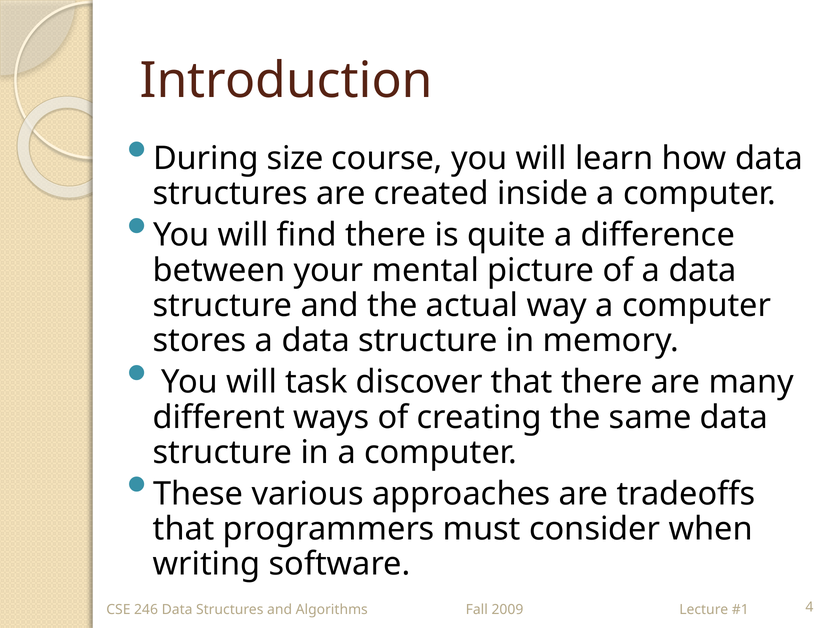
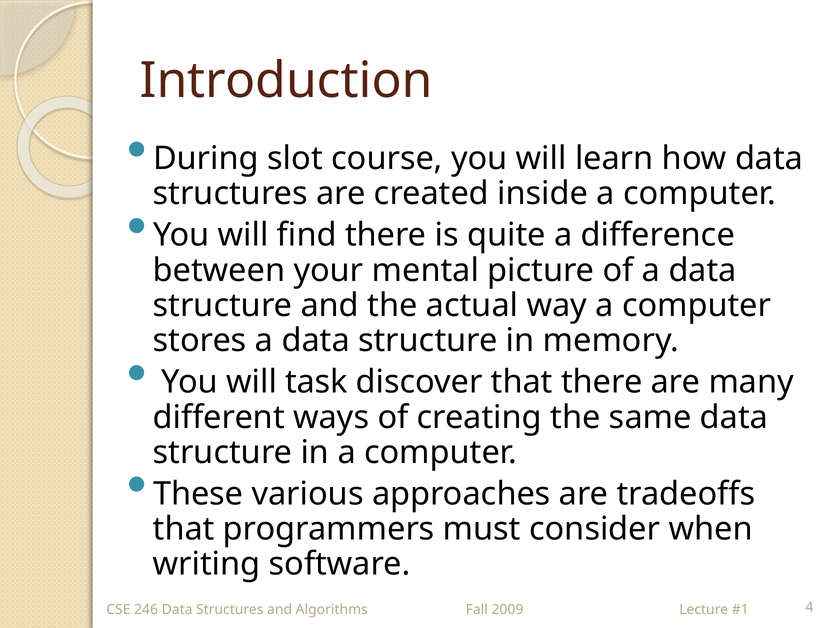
size: size -> slot
